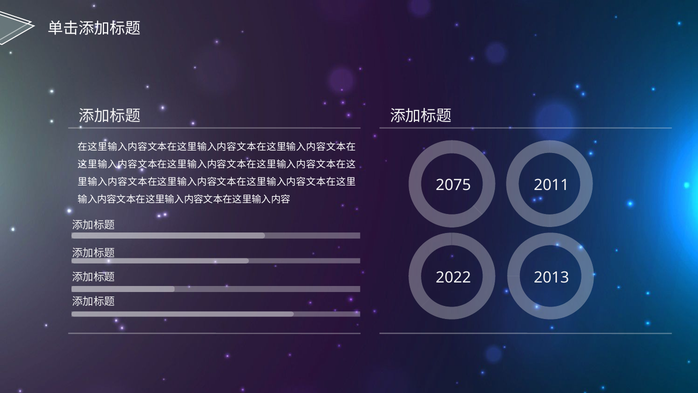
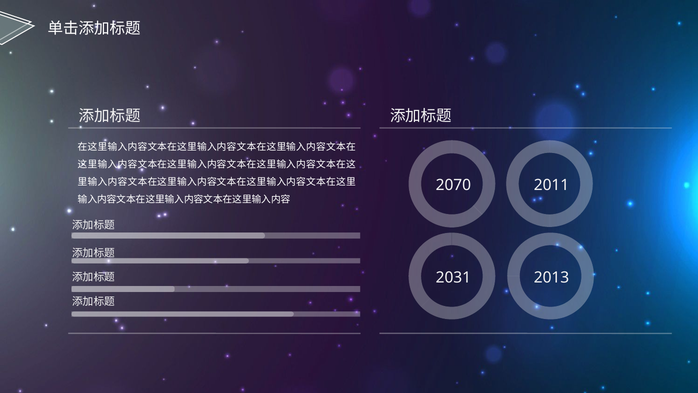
2075: 2075 -> 2070
2022: 2022 -> 2031
